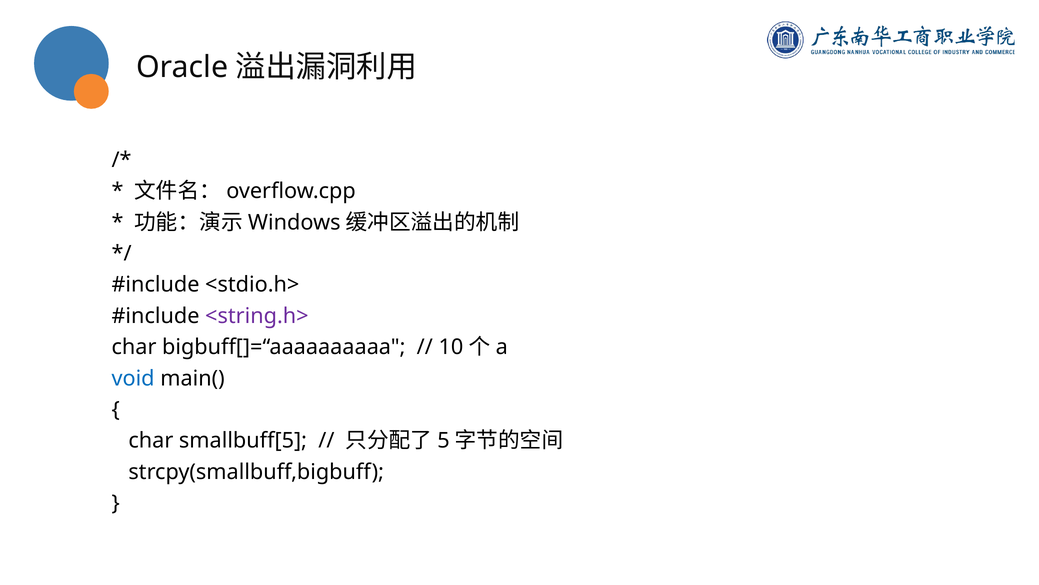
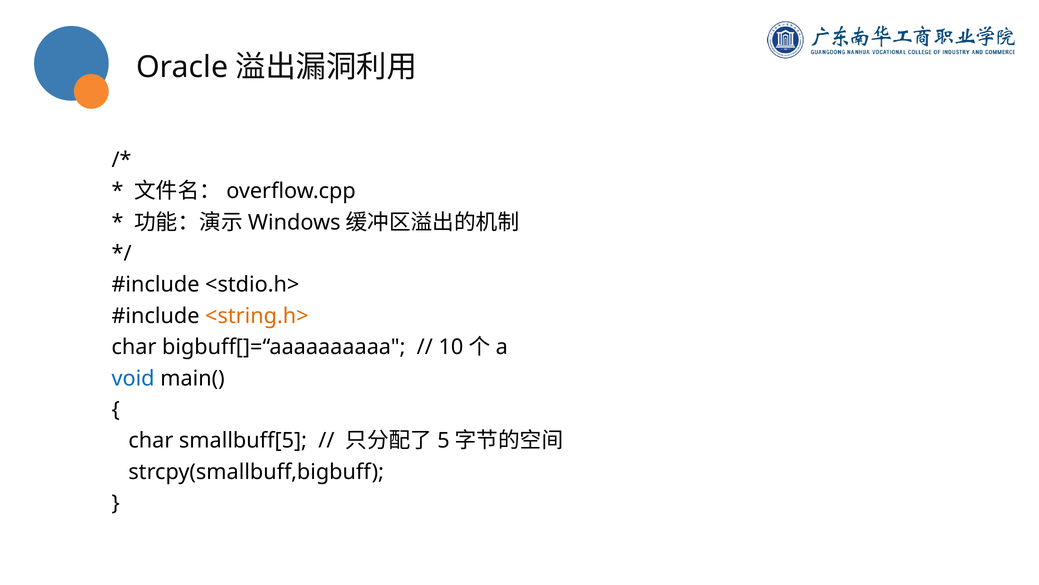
<string.h> colour: purple -> orange
